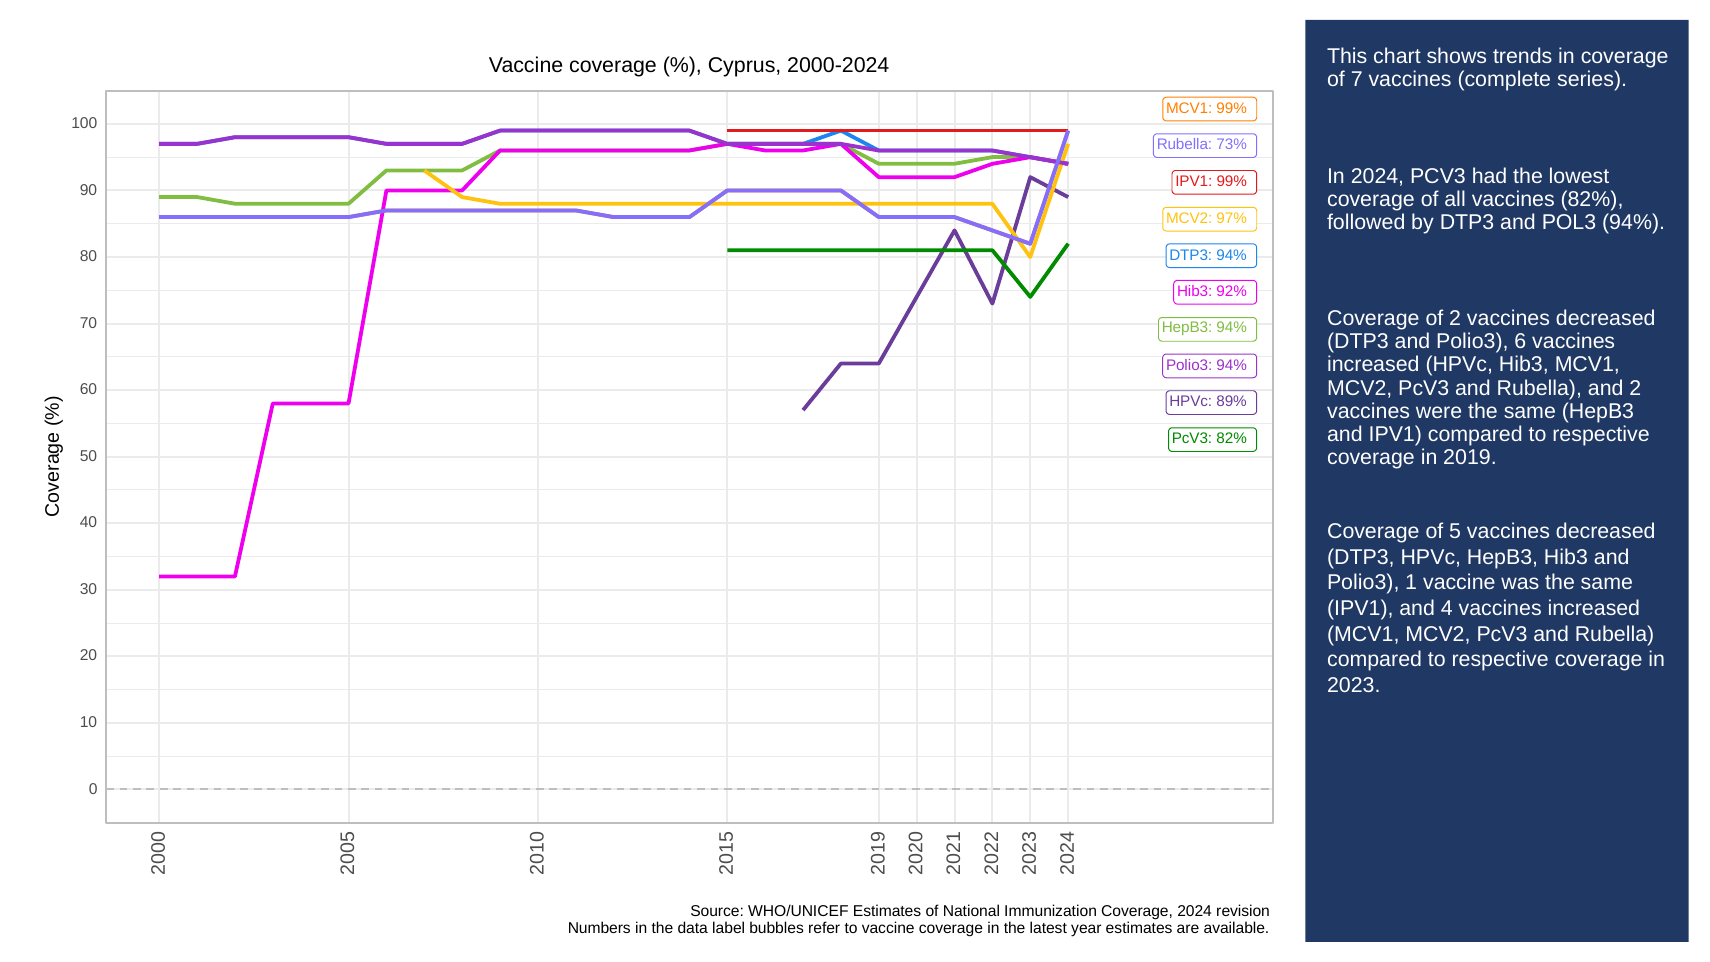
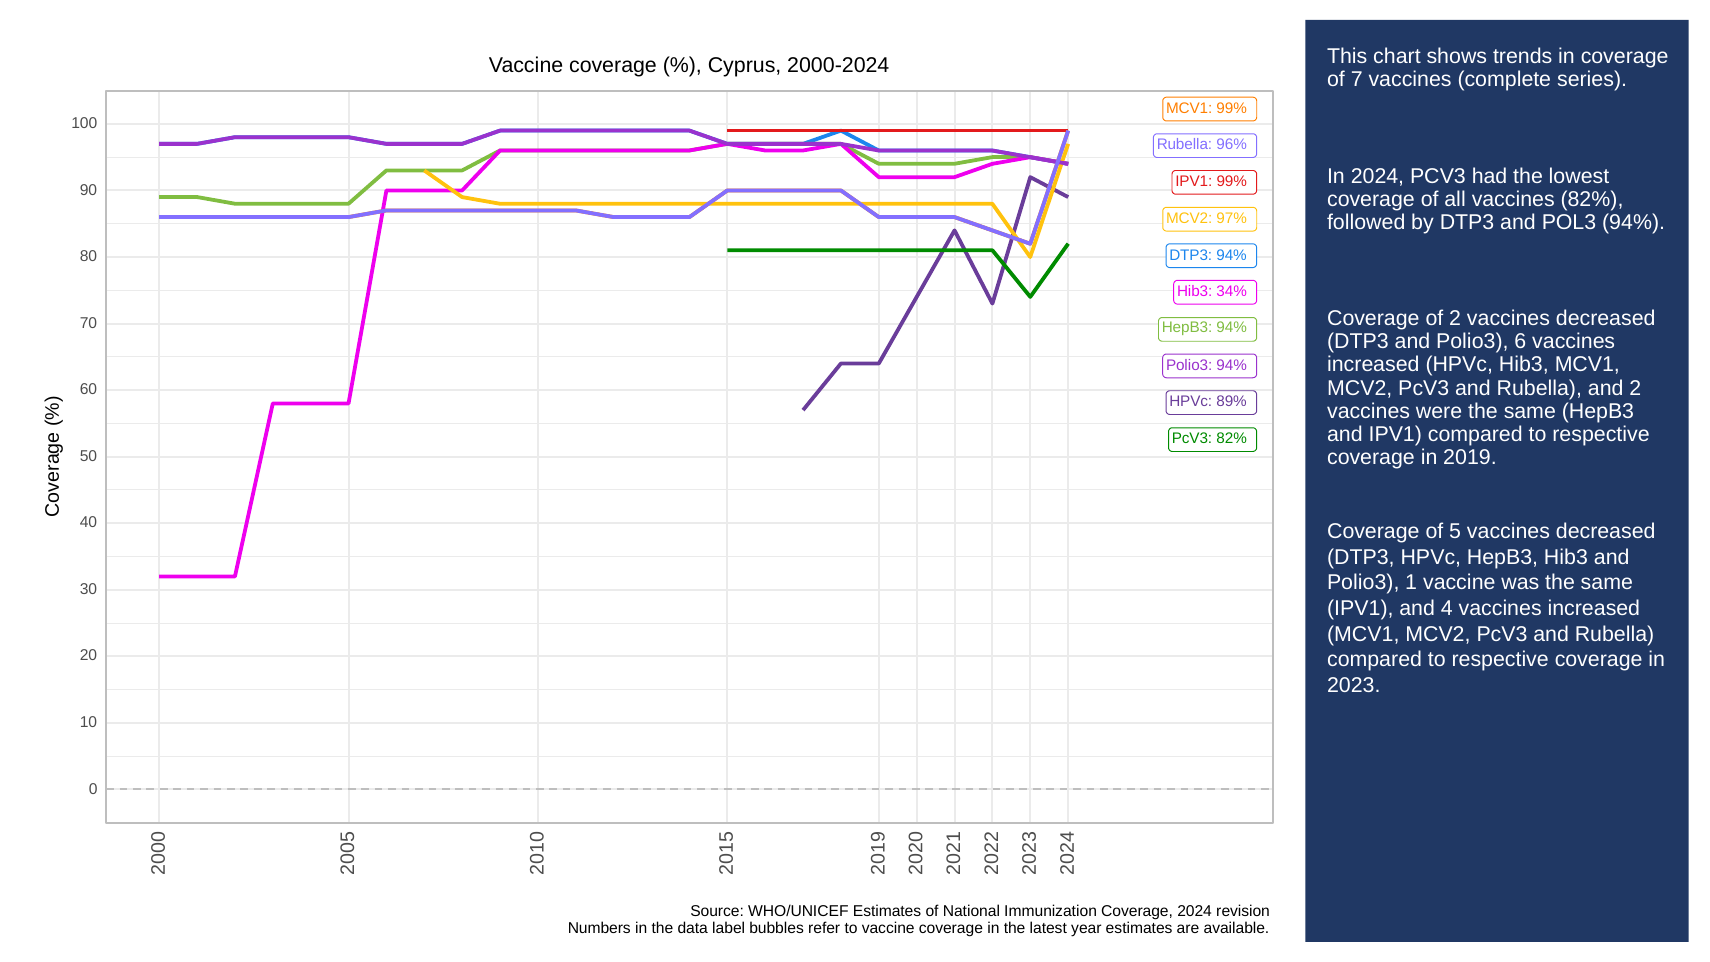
73%: 73% -> 96%
92%: 92% -> 34%
